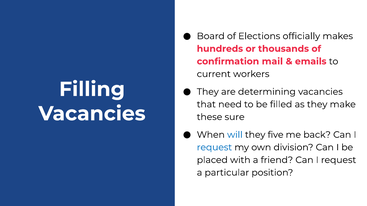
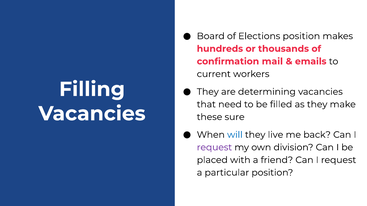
Elections officially: officially -> position
five: five -> live
request at (214, 148) colour: blue -> purple
